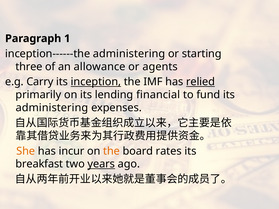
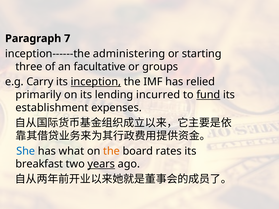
1: 1 -> 7
allowance: allowance -> facultative
agents: agents -> groups
relied underline: present -> none
financial: financial -> incurred
fund underline: none -> present
administering at (52, 108): administering -> establishment
She colour: orange -> blue
incur: incur -> what
